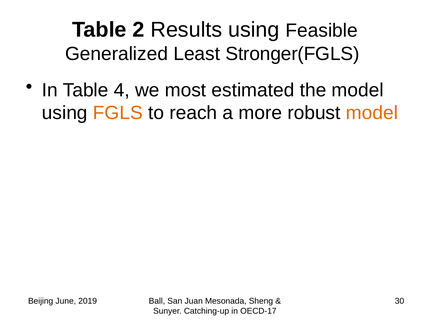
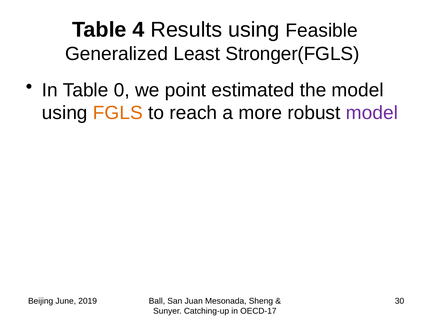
2: 2 -> 4
4: 4 -> 0
most: most -> point
model at (372, 113) colour: orange -> purple
